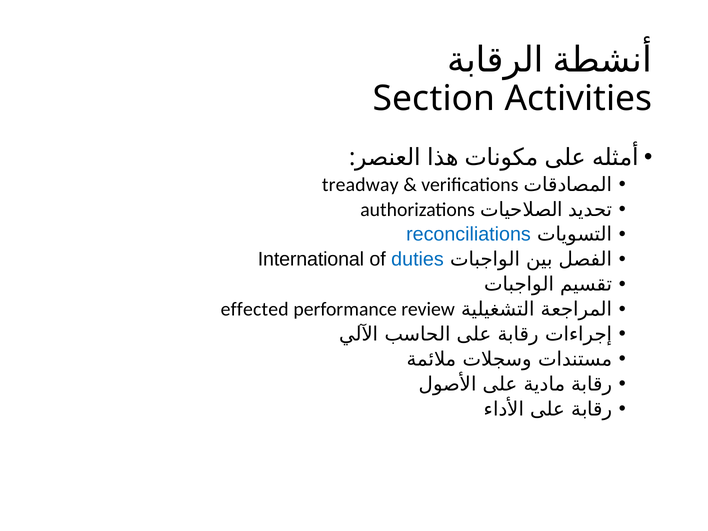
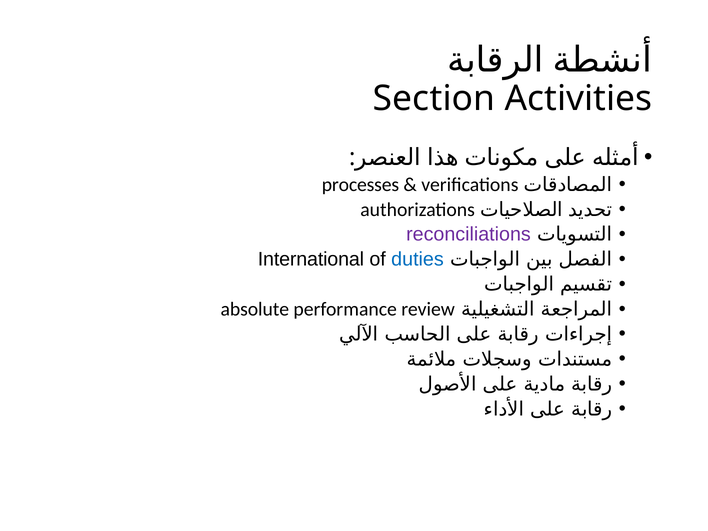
treadway: treadway -> processes
reconciliations colour: blue -> purple
effected: effected -> absolute
